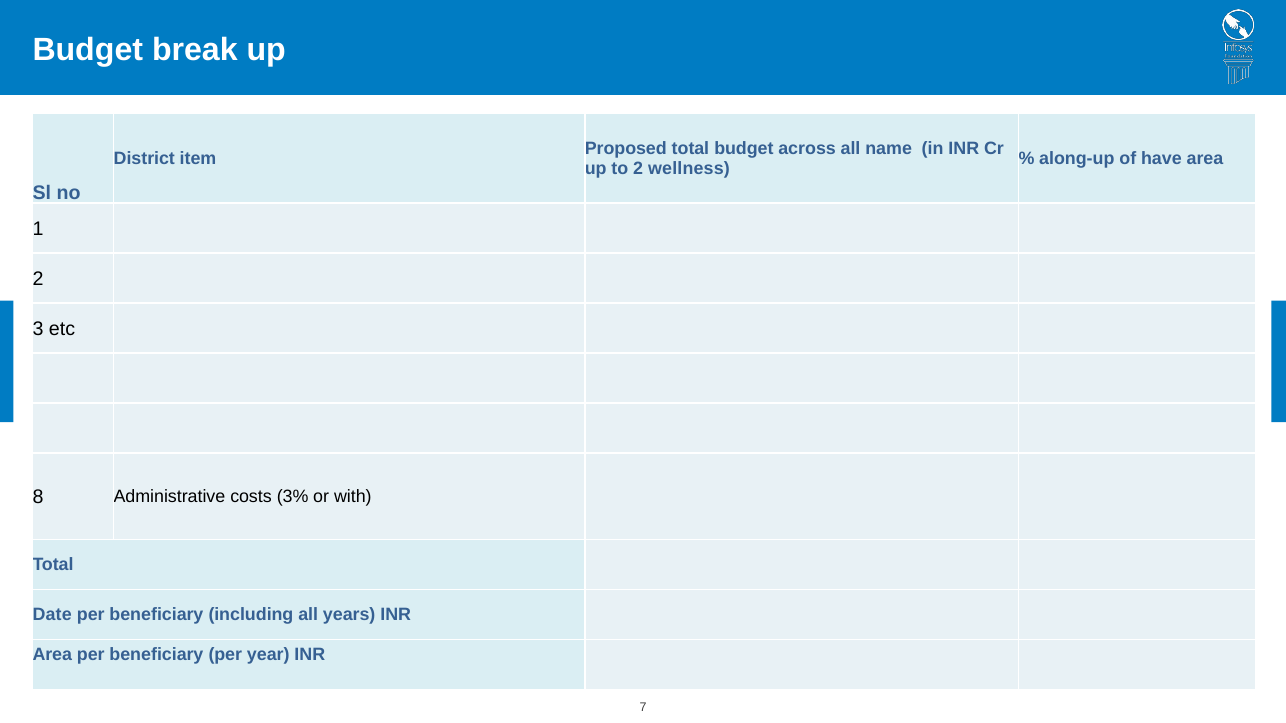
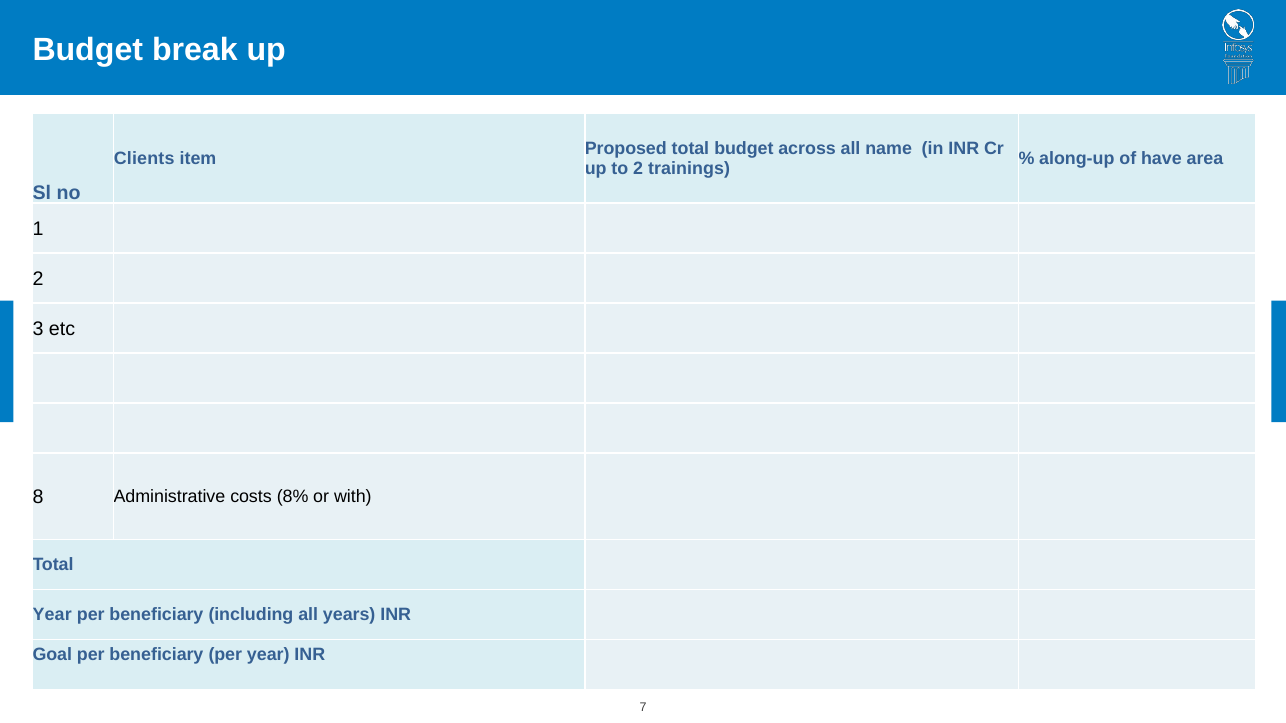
District: District -> Clients
wellness: wellness -> trainings
3%: 3% -> 8%
Date at (52, 615): Date -> Year
Area at (52, 655): Area -> Goal
